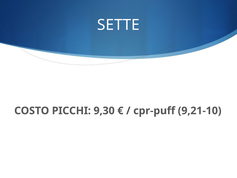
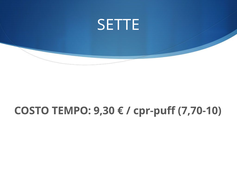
PICCHI: PICCHI -> TEMPO
9,21-10: 9,21-10 -> 7,70-10
